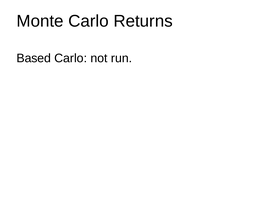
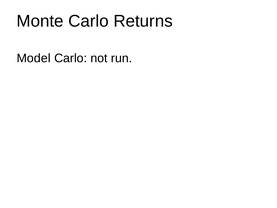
Based: Based -> Model
